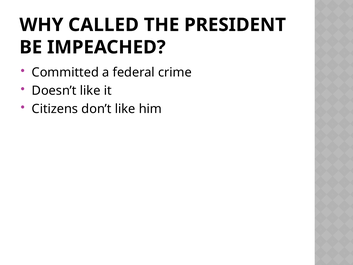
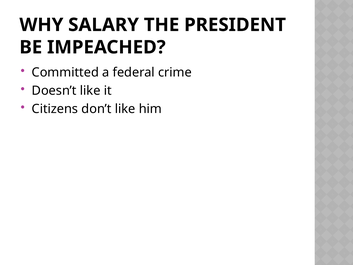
CALLED: CALLED -> SALARY
